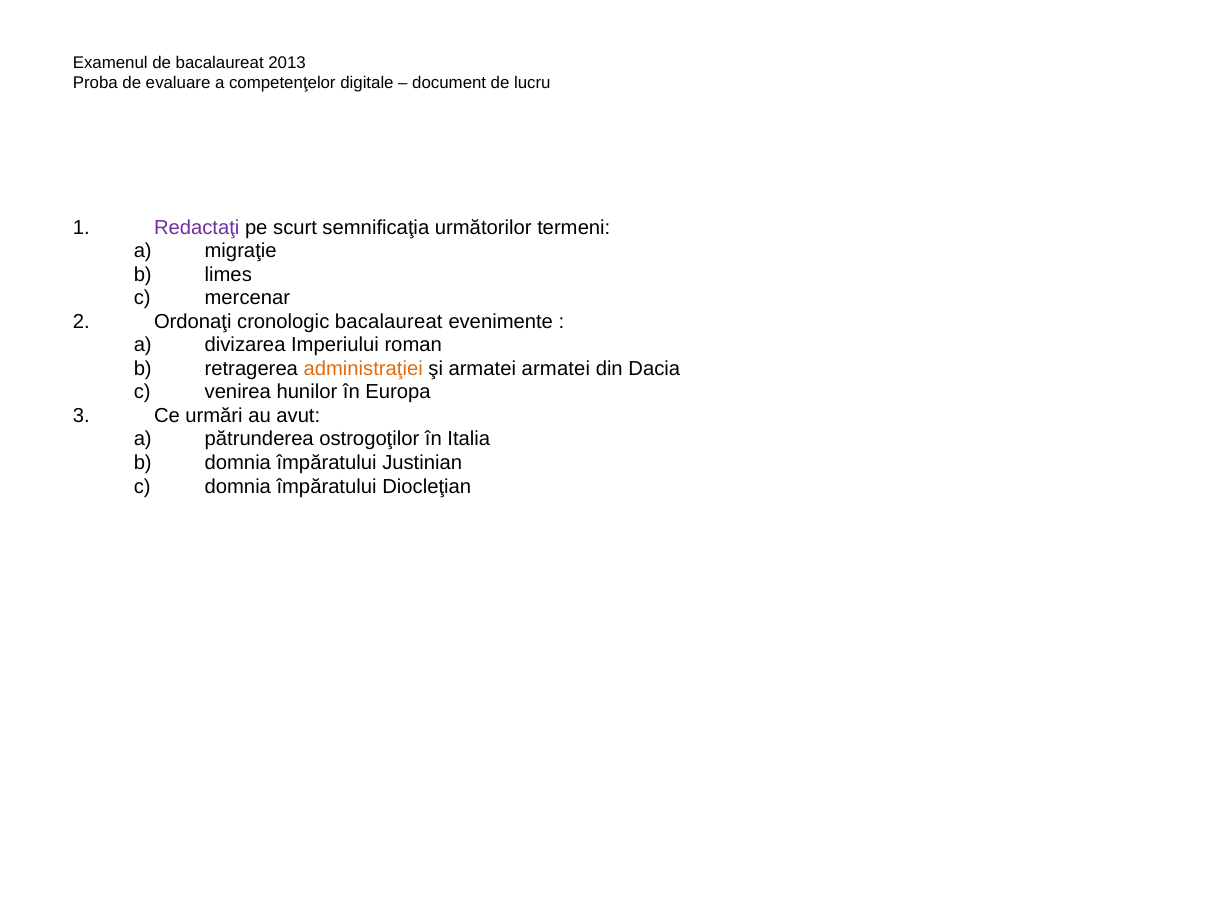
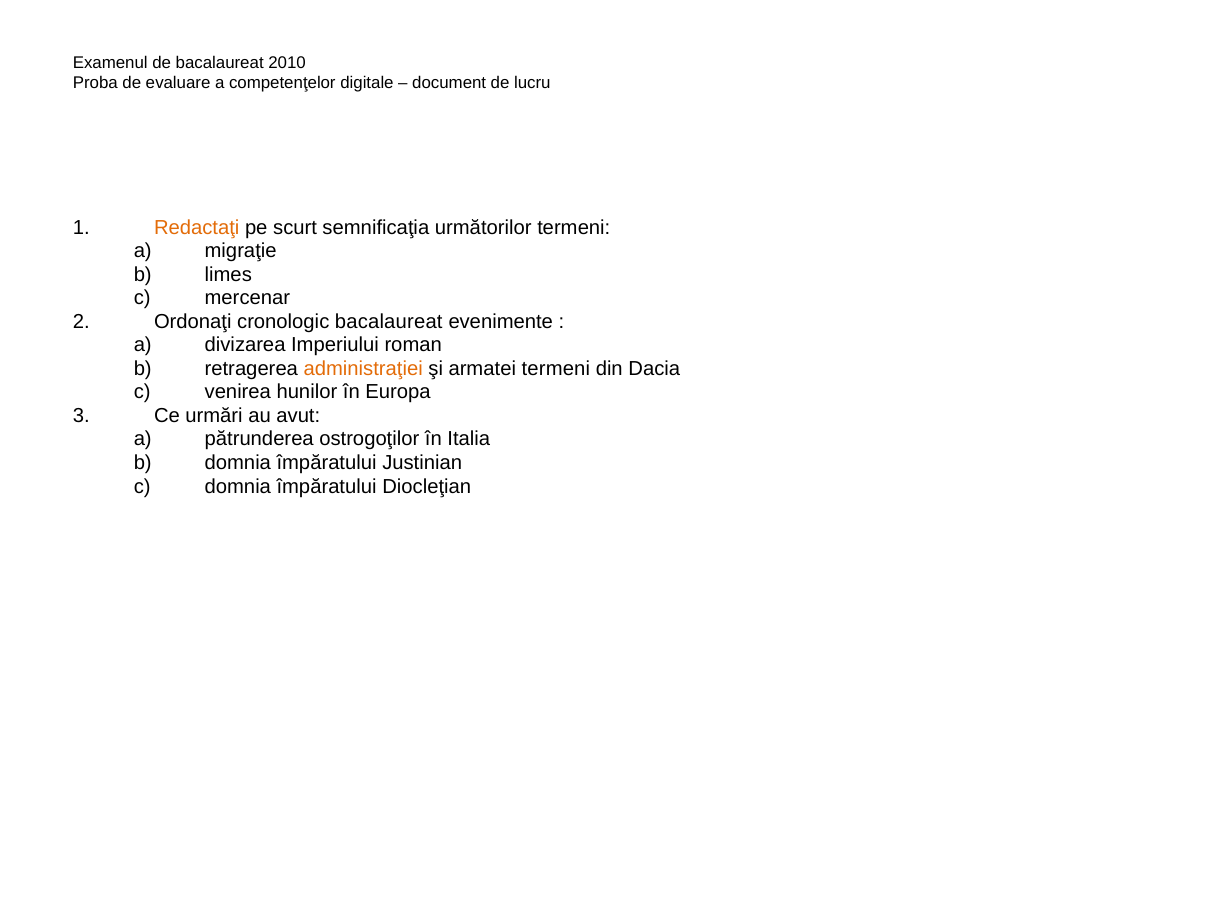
2013: 2013 -> 2010
Redactaţi colour: purple -> orange
armatei armatei: armatei -> termeni
